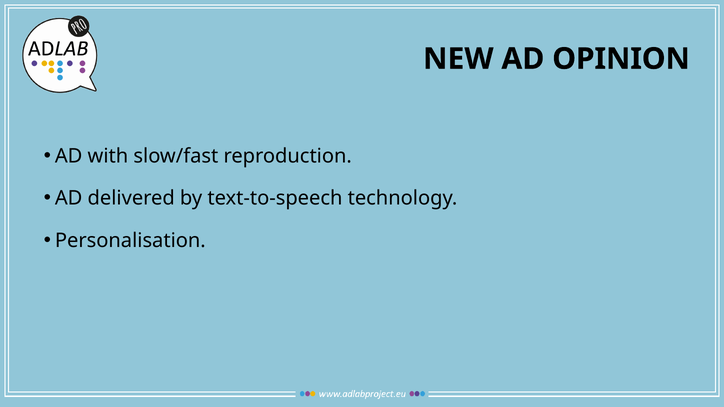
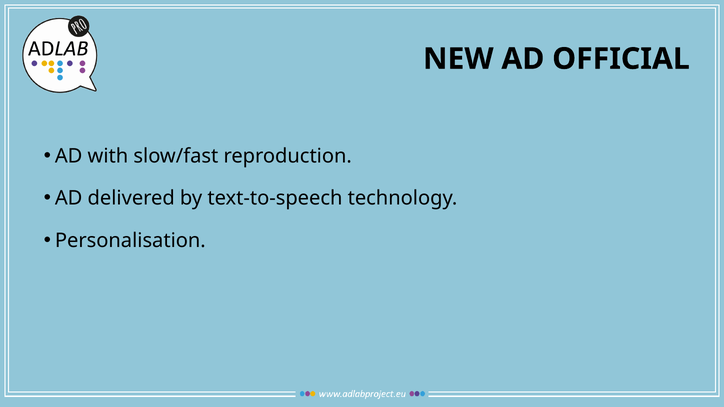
OPINION: OPINION -> OFFICIAL
